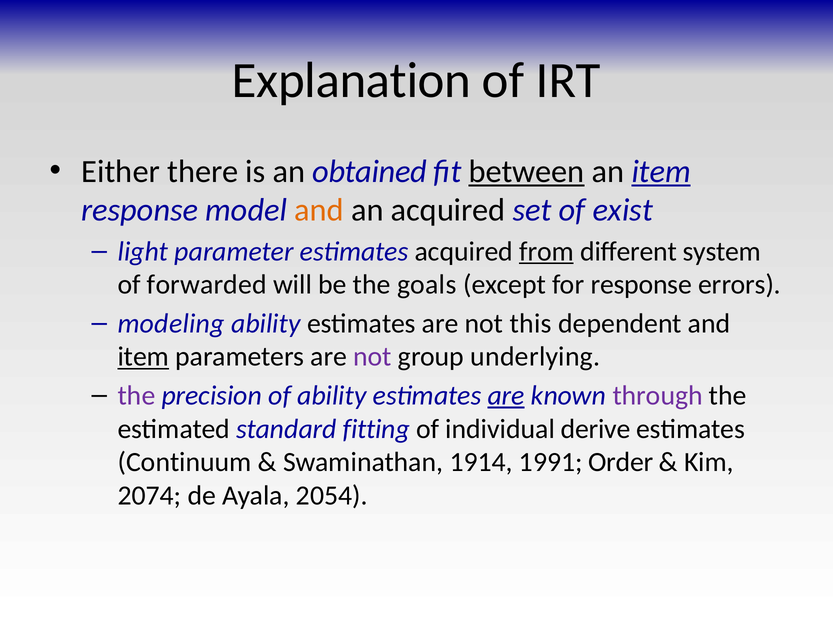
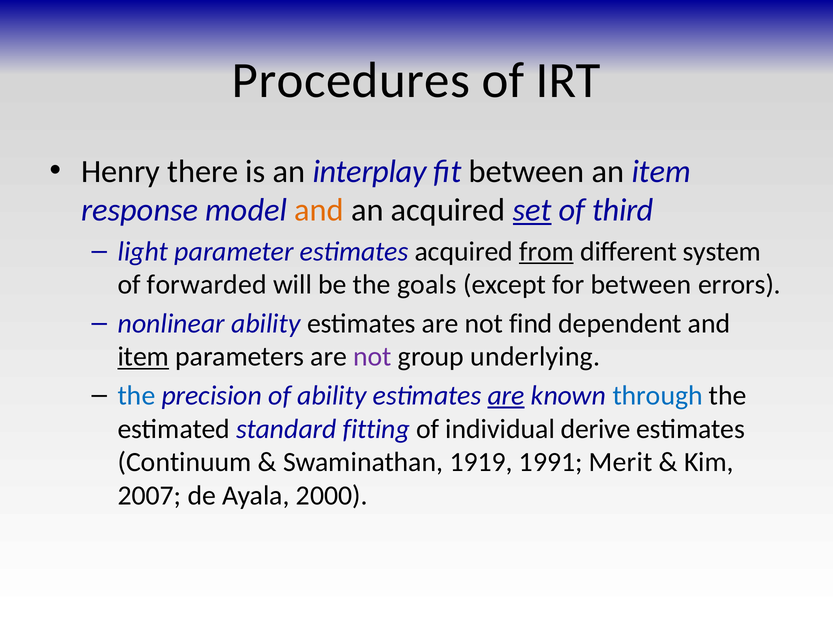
Explanation: Explanation -> Procedures
Either: Either -> Henry
obtained: obtained -> interplay
between at (527, 172) underline: present -> none
item at (661, 172) underline: present -> none
set underline: none -> present
exist: exist -> third
for response: response -> between
modeling: modeling -> nonlinear
this: this -> find
the at (137, 396) colour: purple -> blue
through colour: purple -> blue
1914: 1914 -> 1919
Order: Order -> Merit
2074: 2074 -> 2007
2054: 2054 -> 2000
